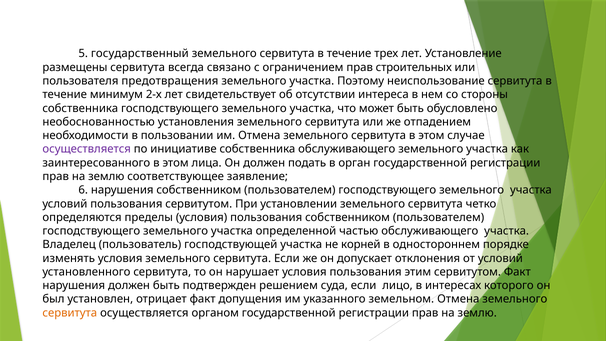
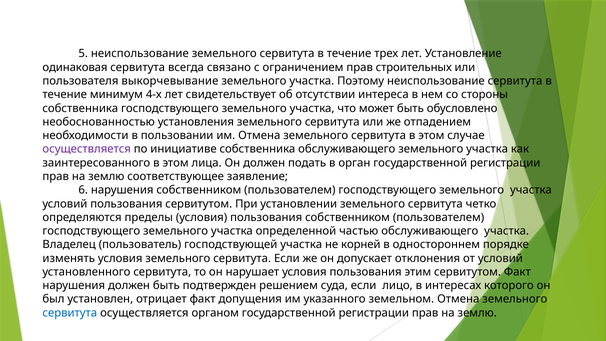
5 государственный: государственный -> неиспользование
размещены: размещены -> одинаковая
предотвращения: предотвращения -> выкорчевывание
2-х: 2-х -> 4-х
сервитута at (70, 313) colour: orange -> blue
